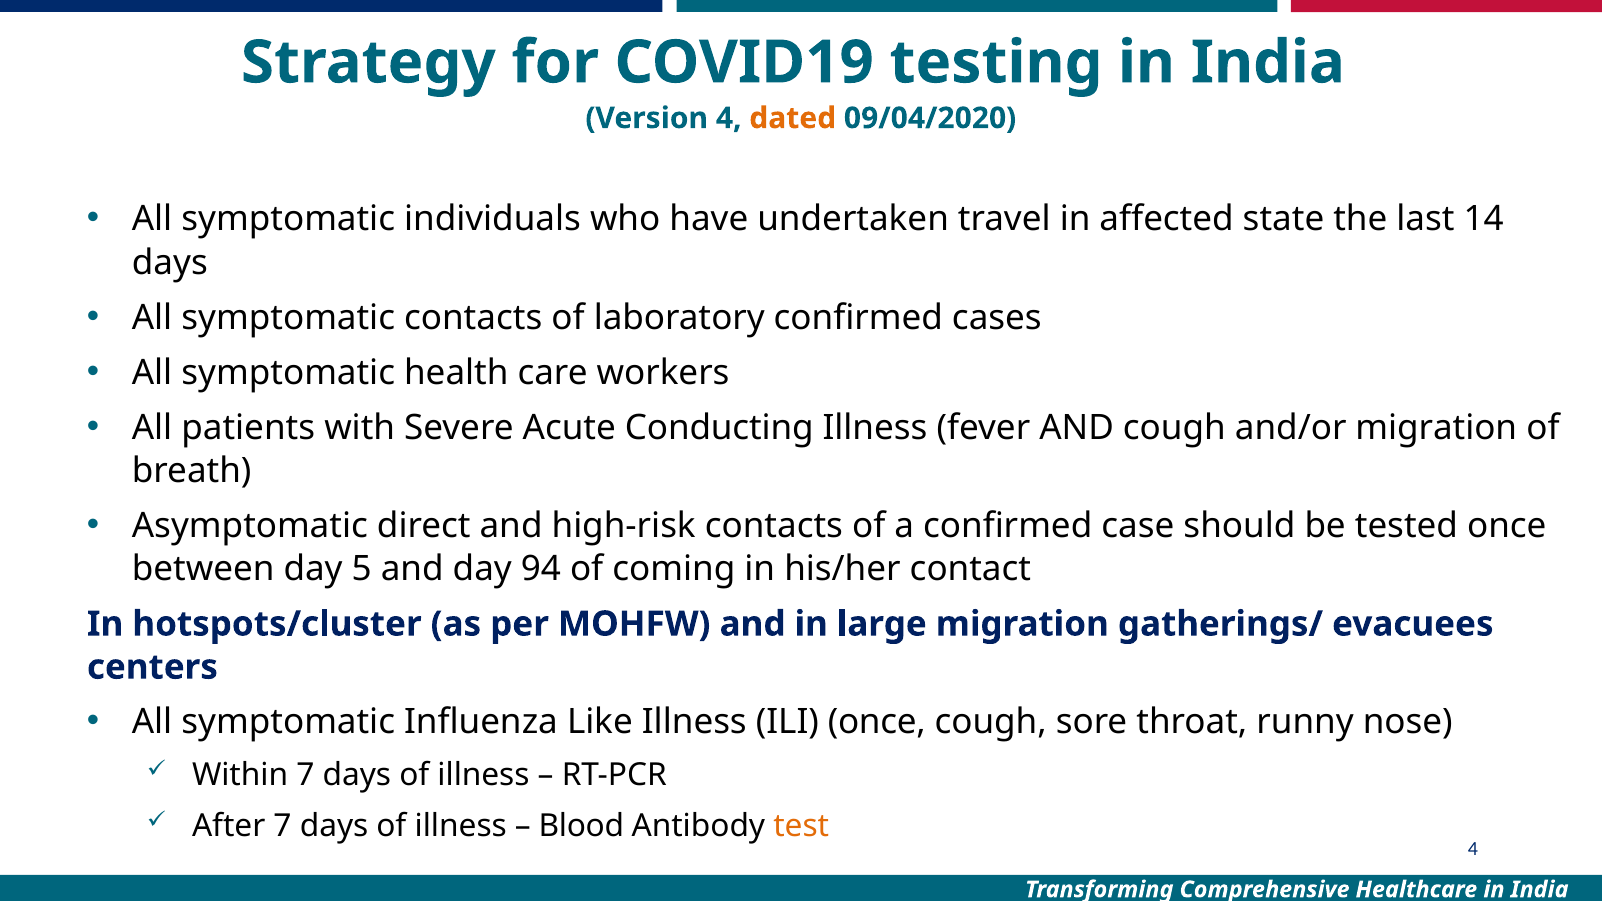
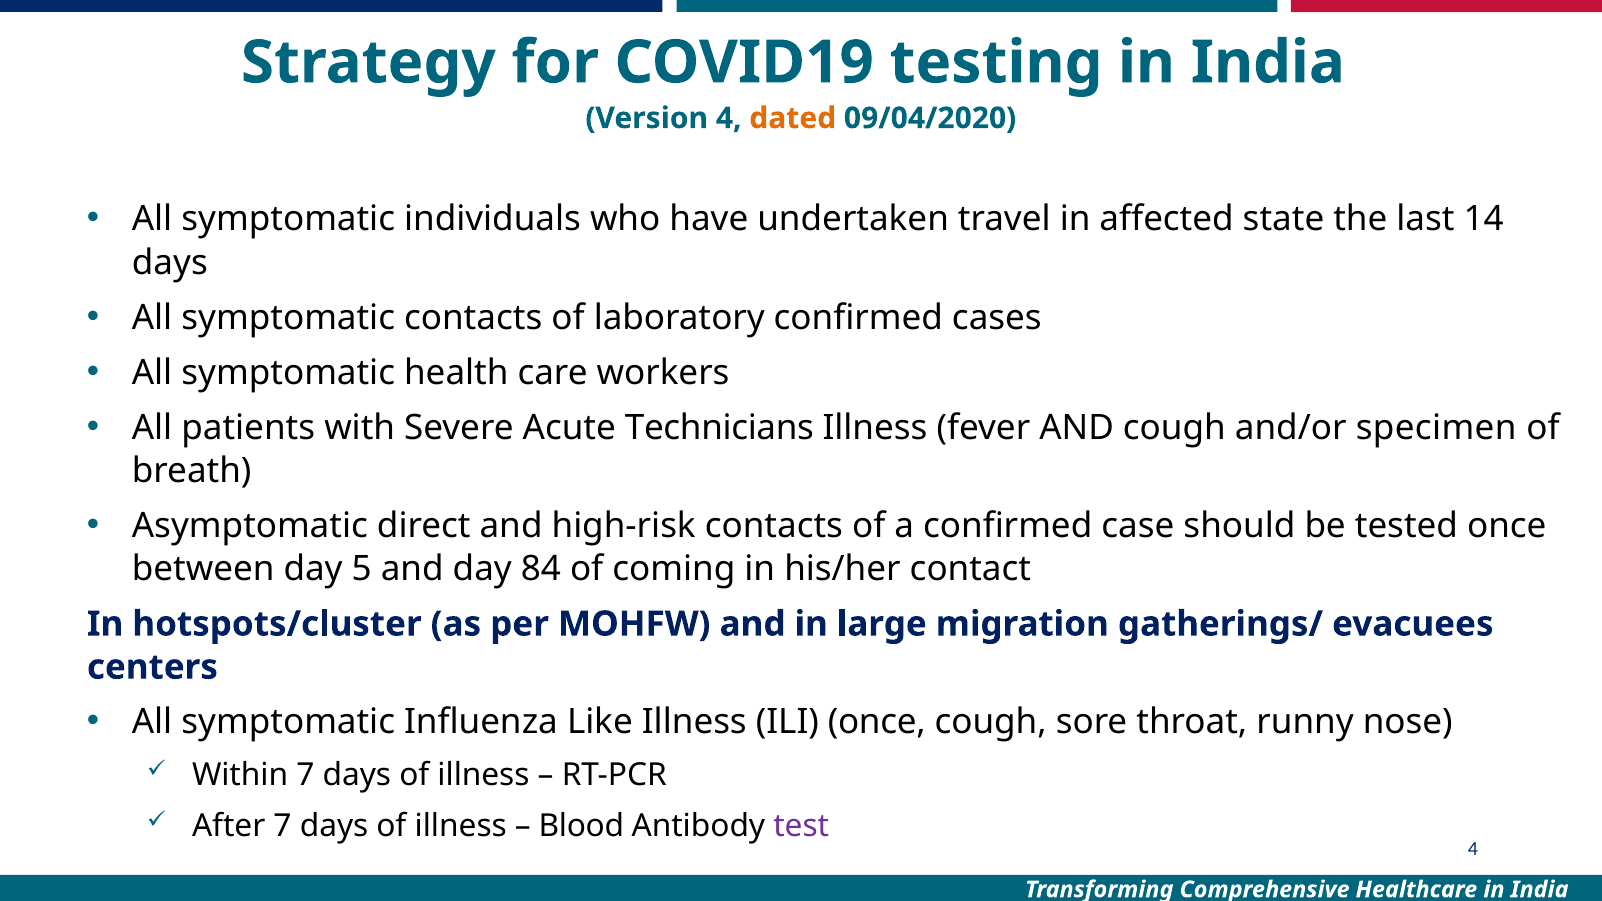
Conducting: Conducting -> Technicians
and/or migration: migration -> specimen
94: 94 -> 84
test colour: orange -> purple
